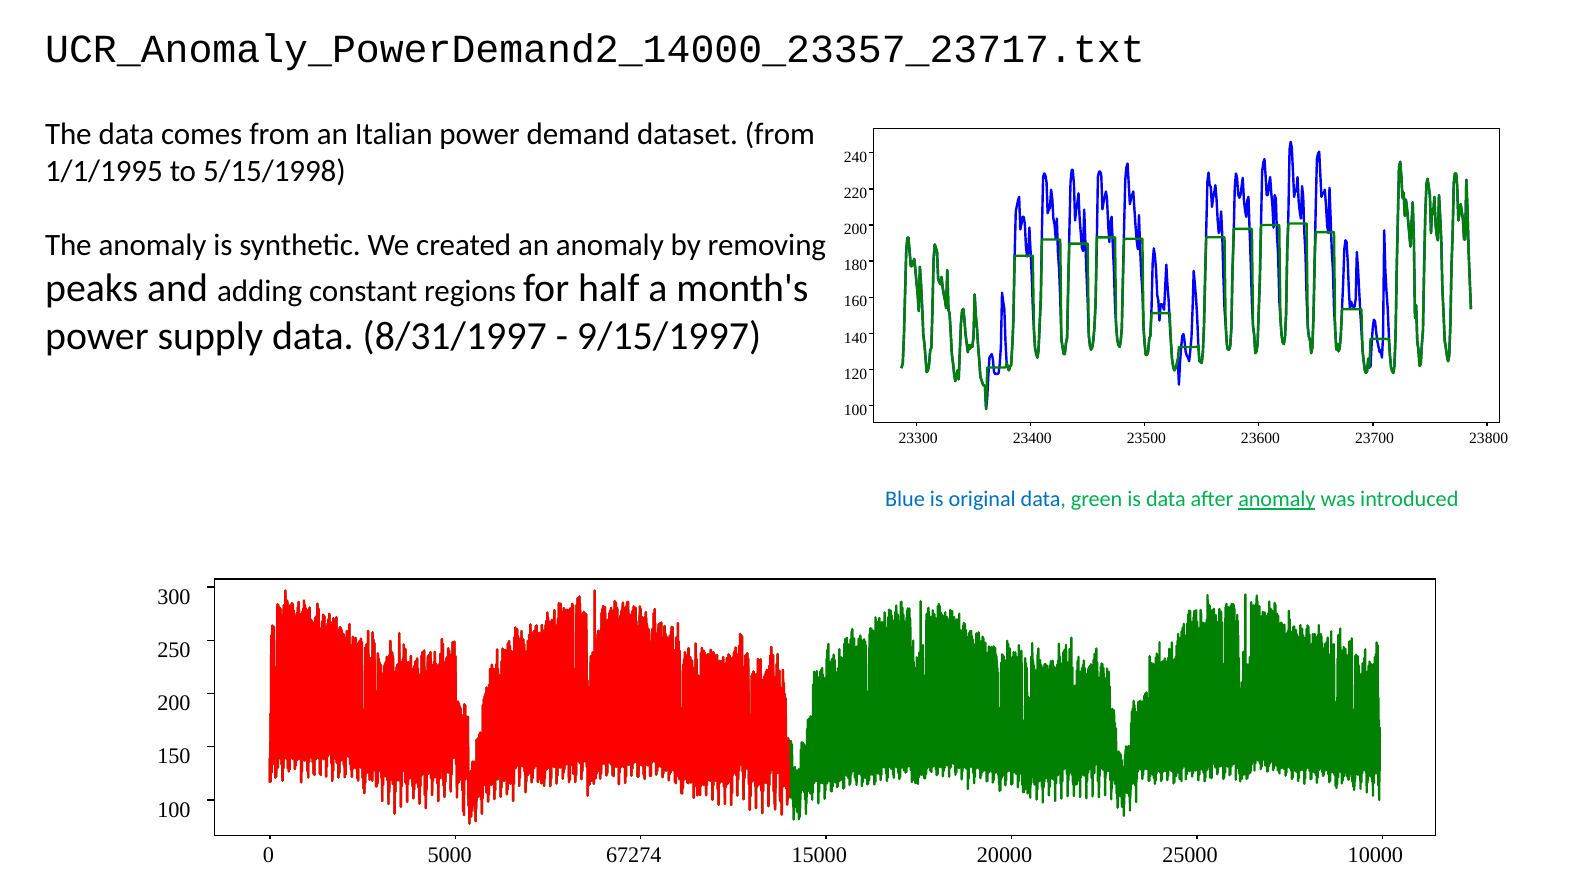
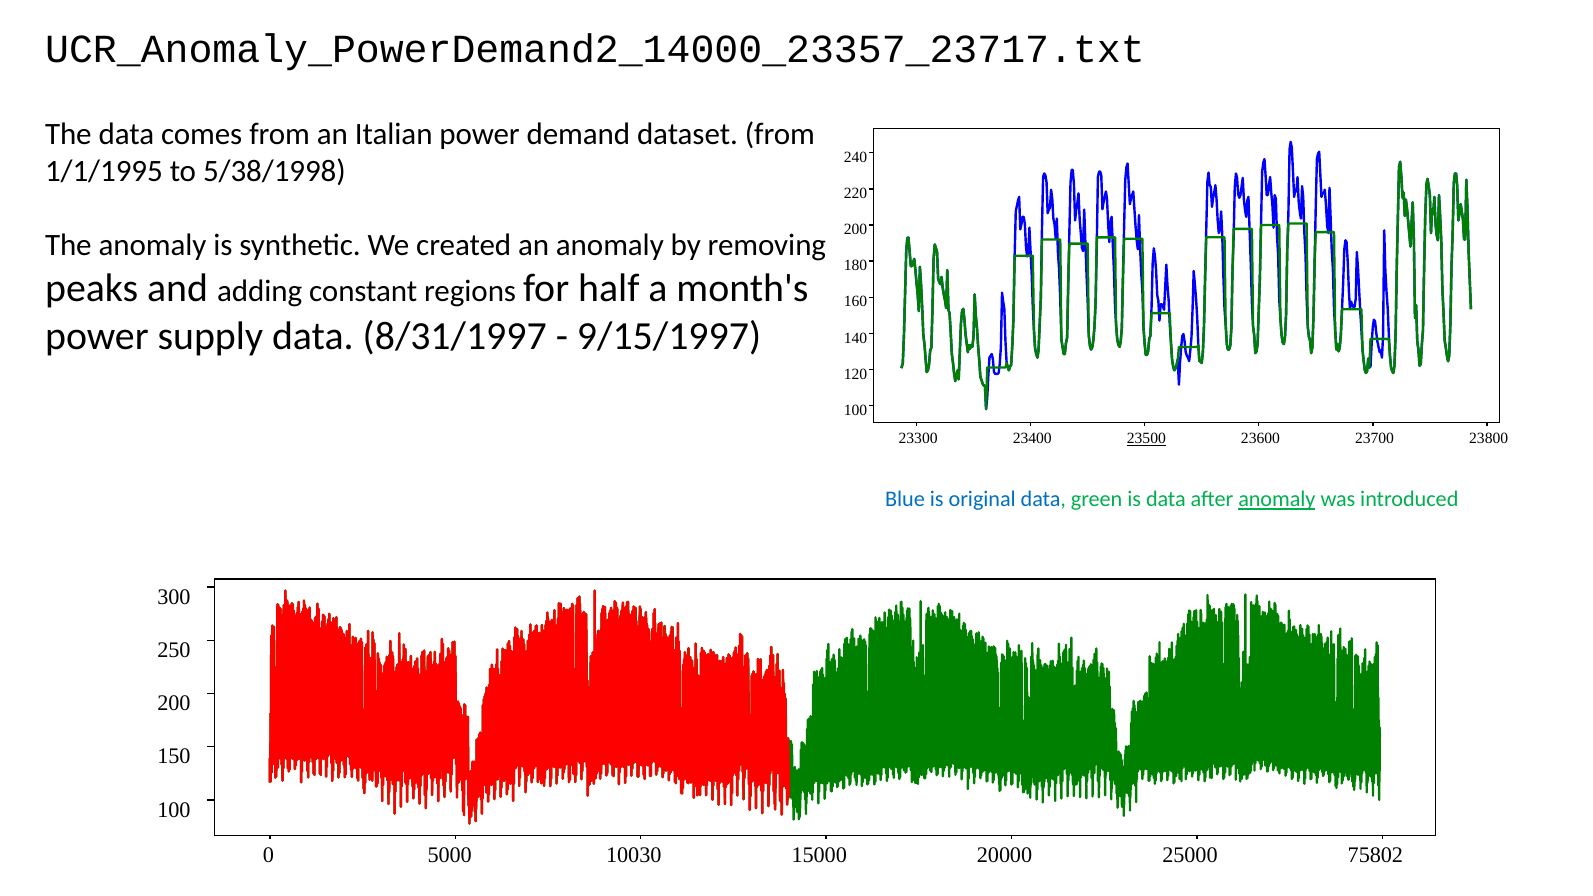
5/15/1998: 5/15/1998 -> 5/38/1998
23500 underline: none -> present
67274: 67274 -> 10030
10000: 10000 -> 75802
